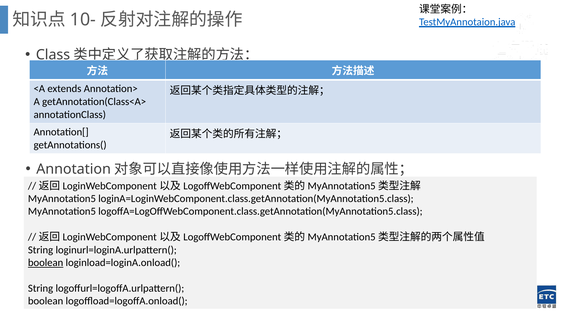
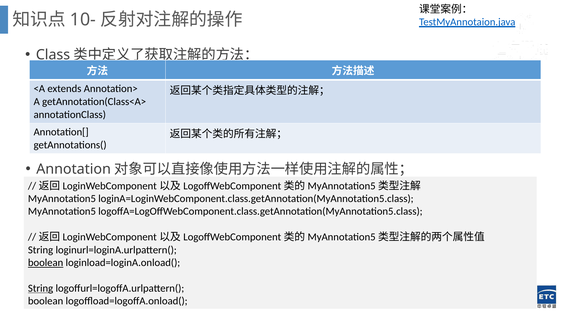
String at (41, 288) underline: none -> present
